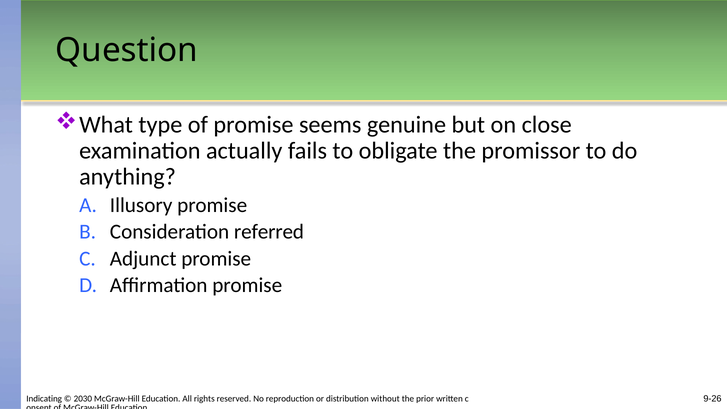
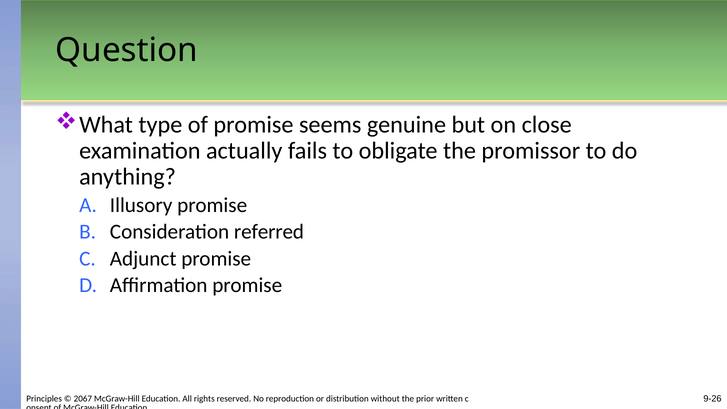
Indicating: Indicating -> Principles
2030: 2030 -> 2067
